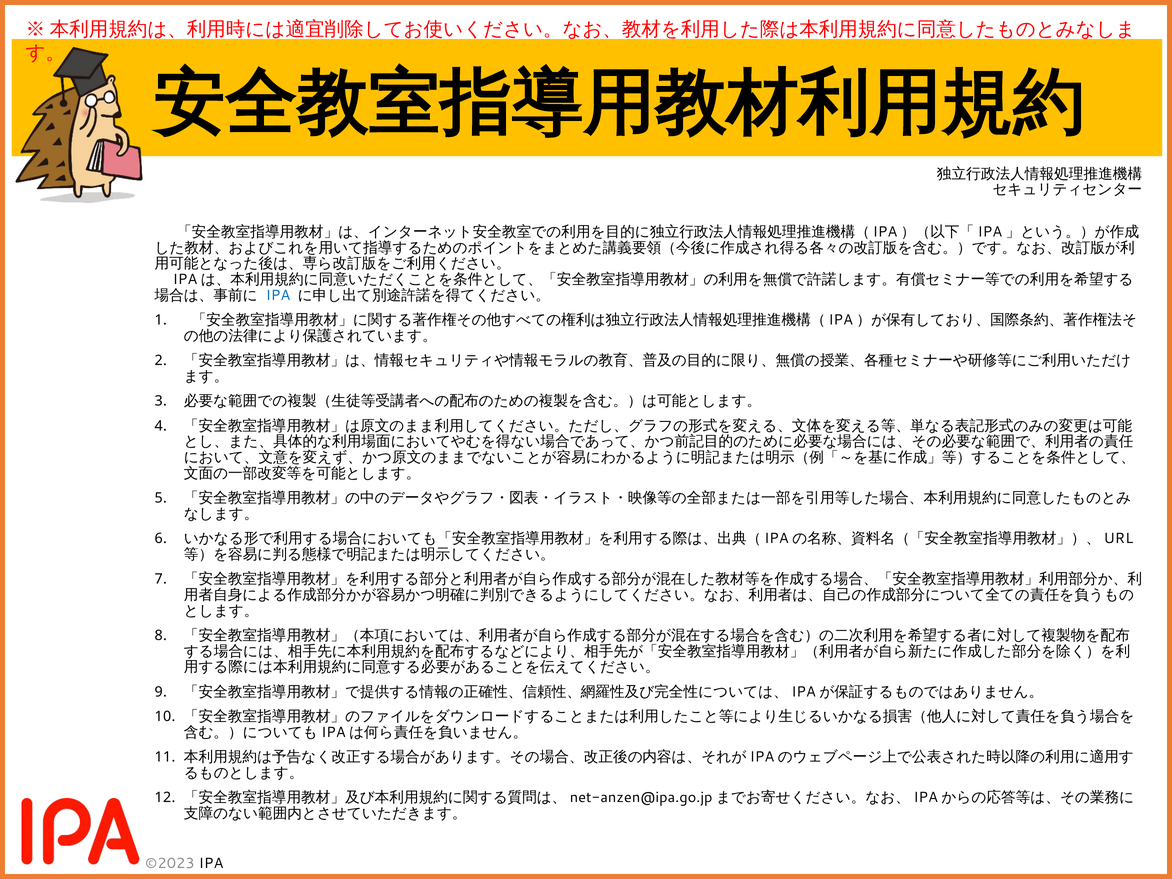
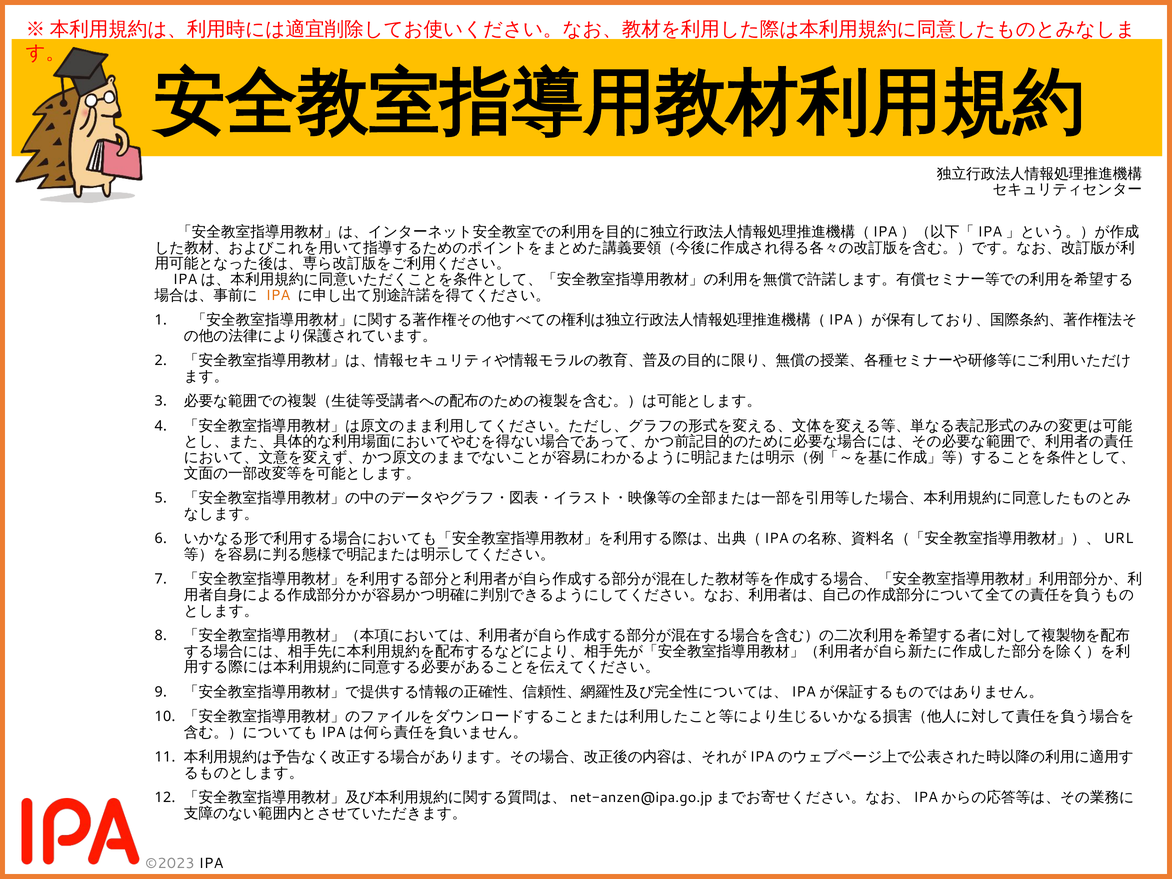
IPA at (278, 295) colour: blue -> orange
